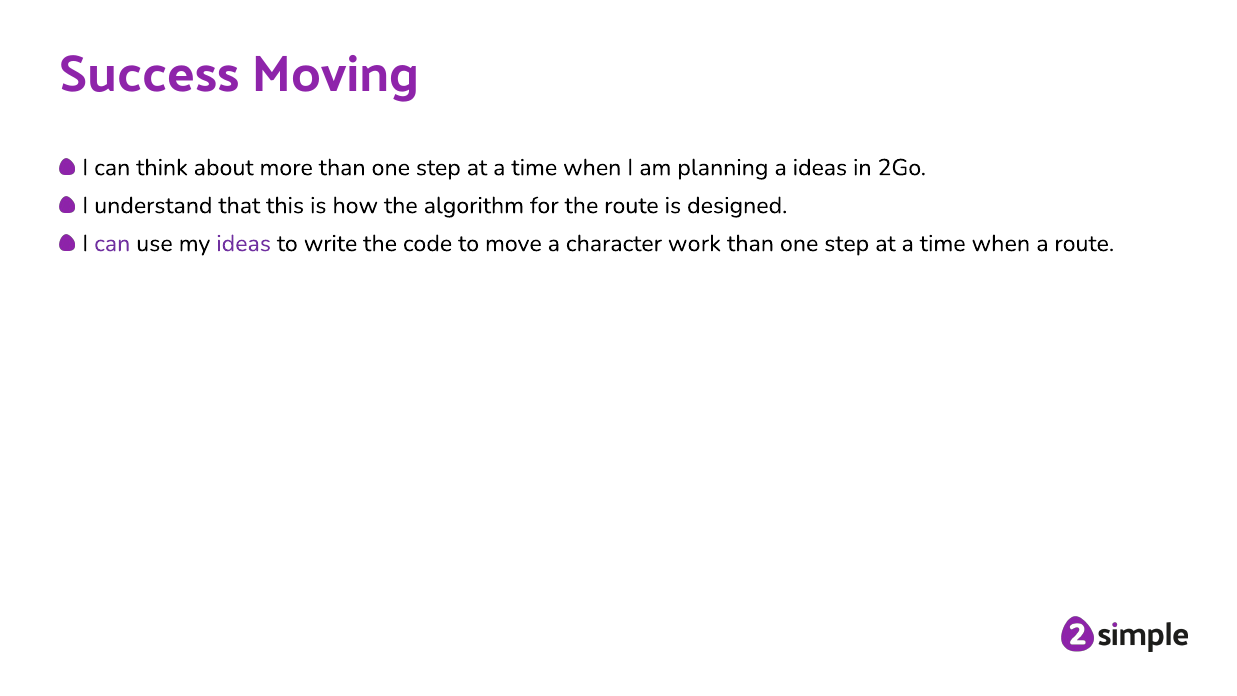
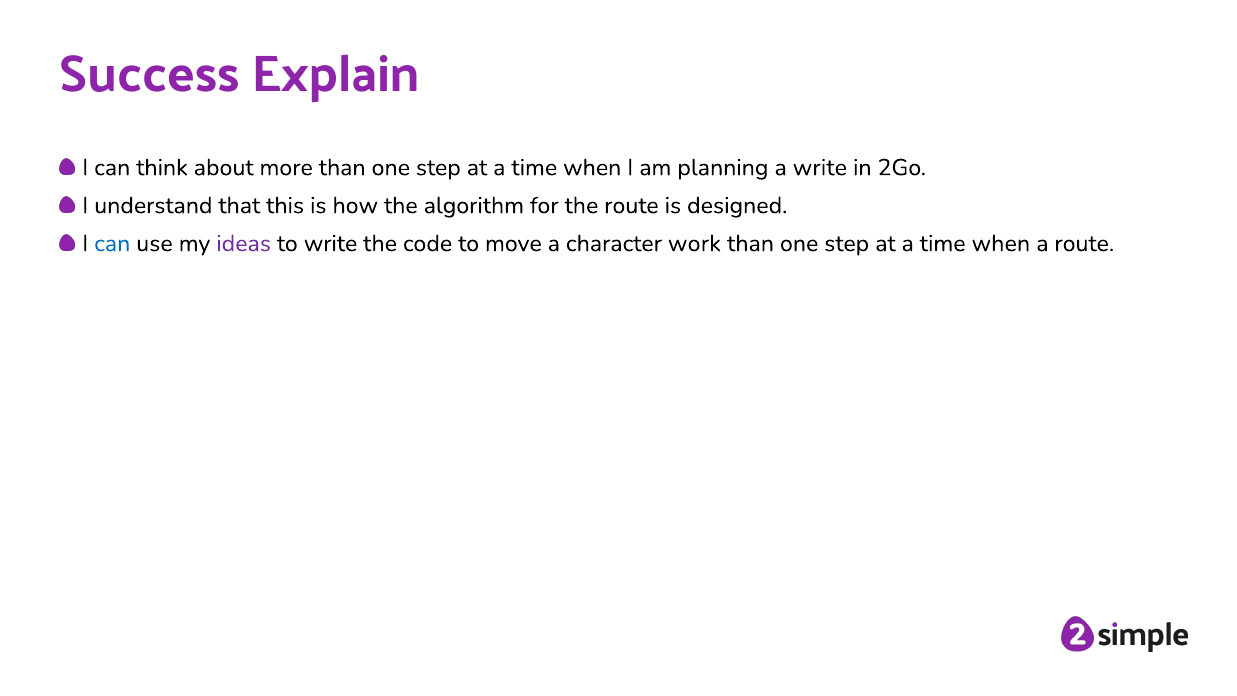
Moving: Moving -> Explain
a ideas: ideas -> write
can at (112, 243) colour: purple -> blue
